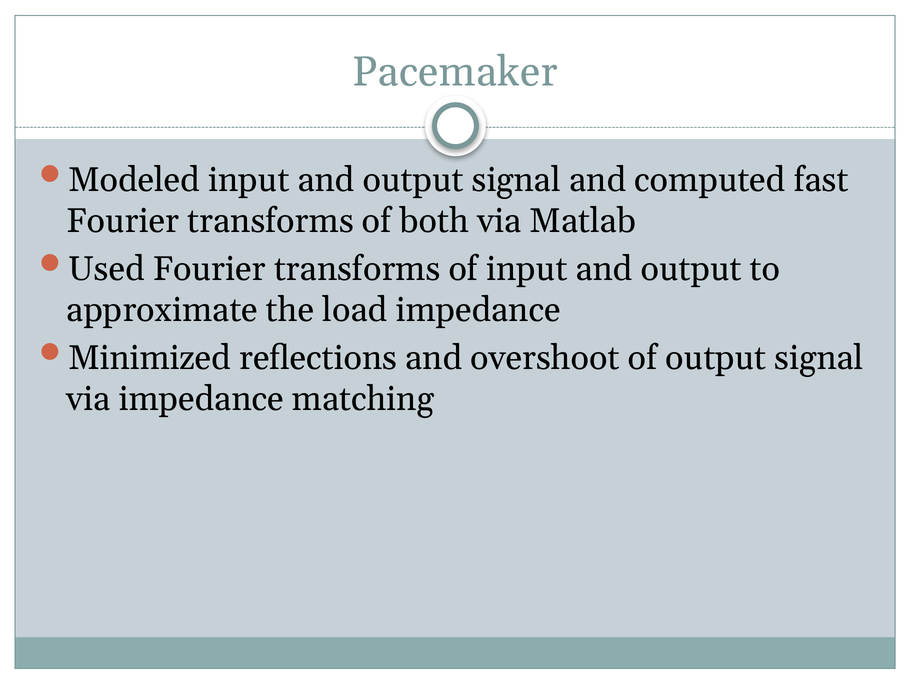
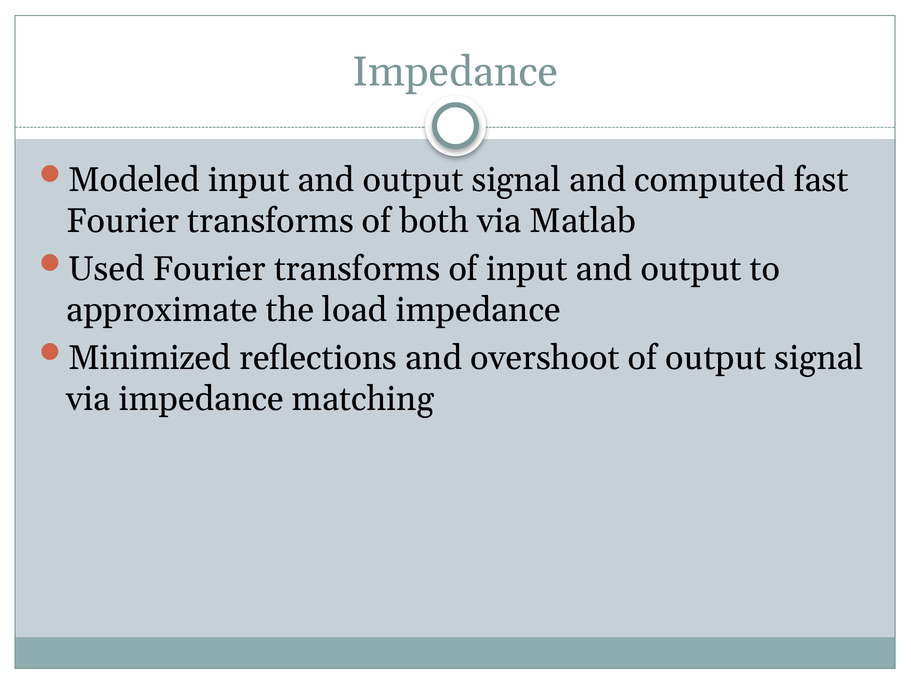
Pacemaker at (455, 72): Pacemaker -> Impedance
